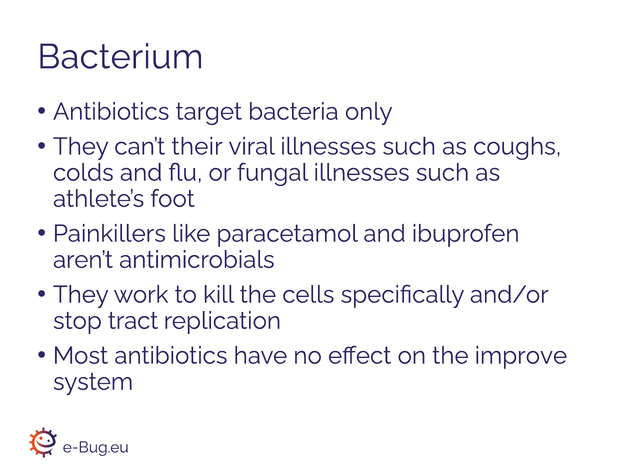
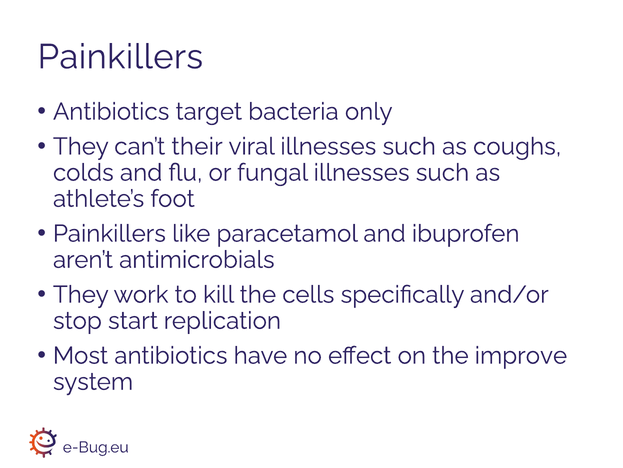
Bacterium at (120, 57): Bacterium -> Painkillers
tract: tract -> start
